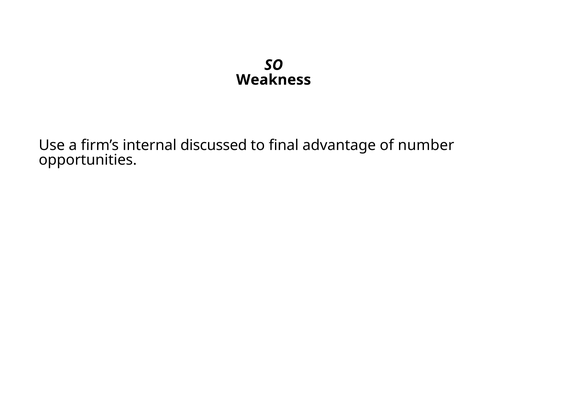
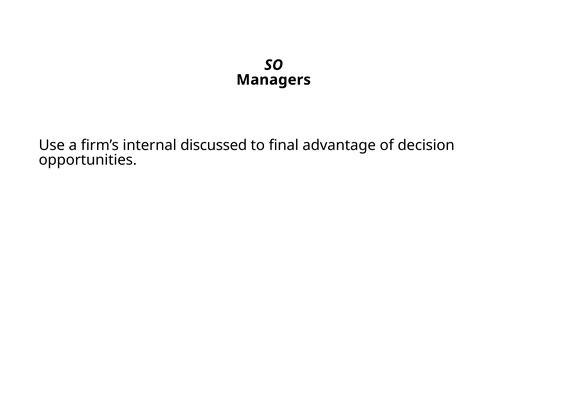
Weakness: Weakness -> Managers
number: number -> decision
